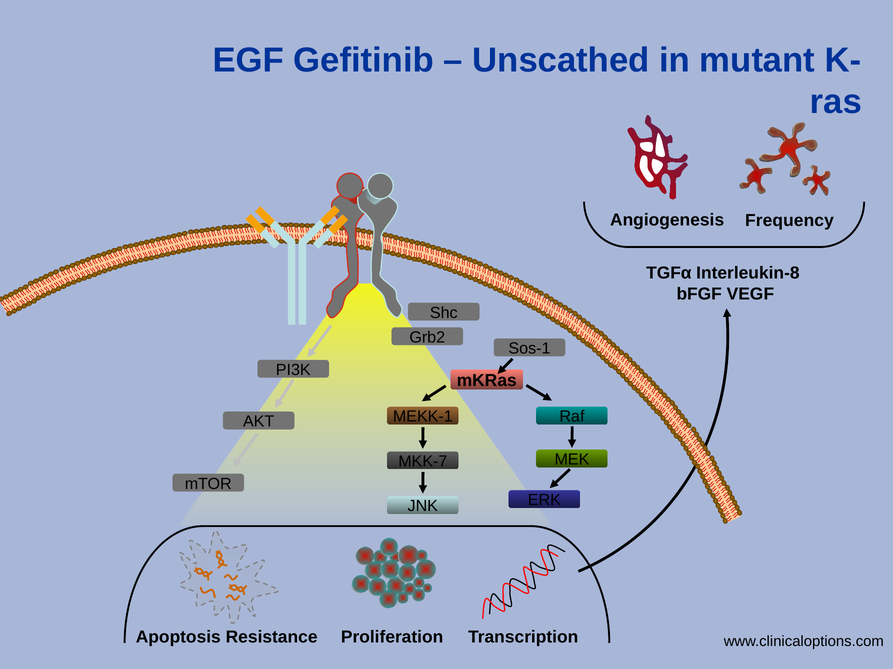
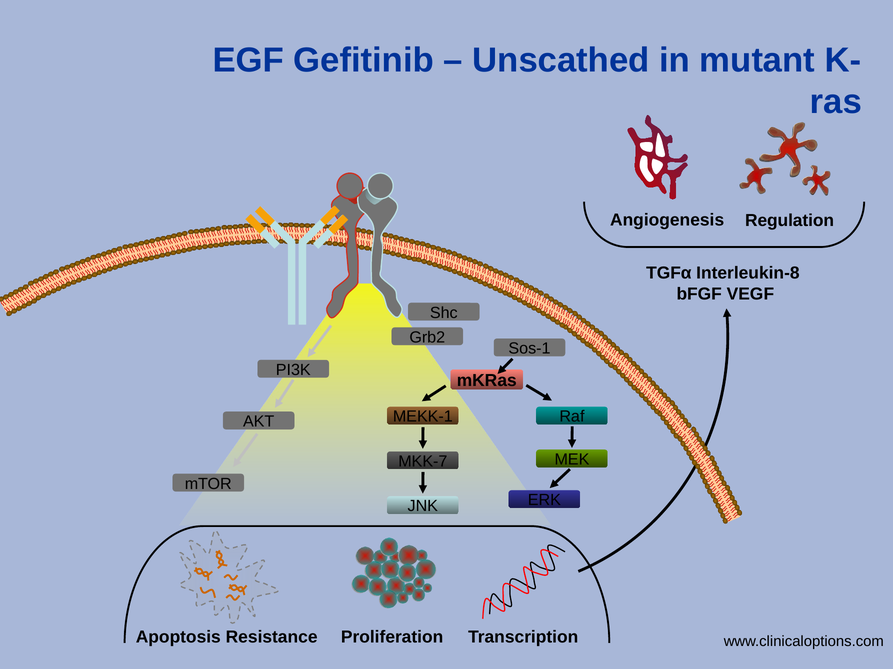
Frequency: Frequency -> Regulation
